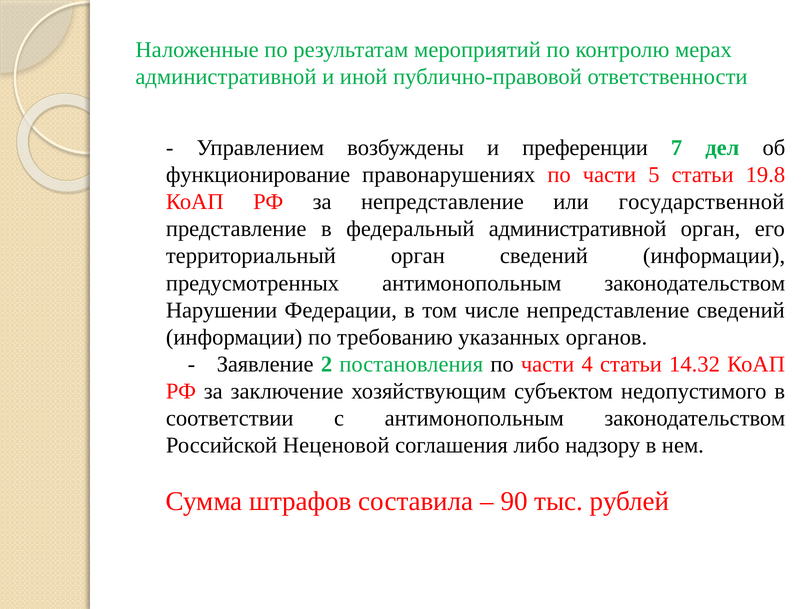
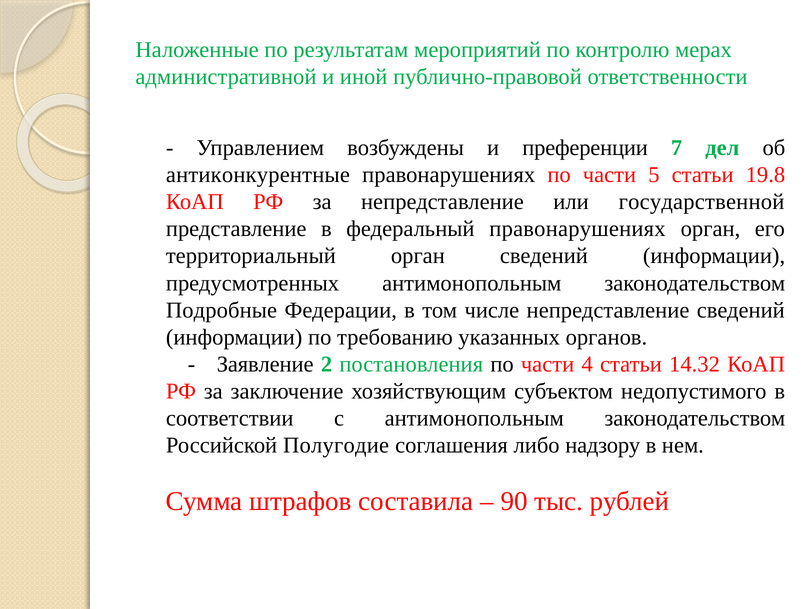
функционирование: функционирование -> антиконкурентные
федеральный административной: административной -> правонарушениях
Нарушении: Нарушении -> Подробные
Неценовой: Неценовой -> Полугодие
